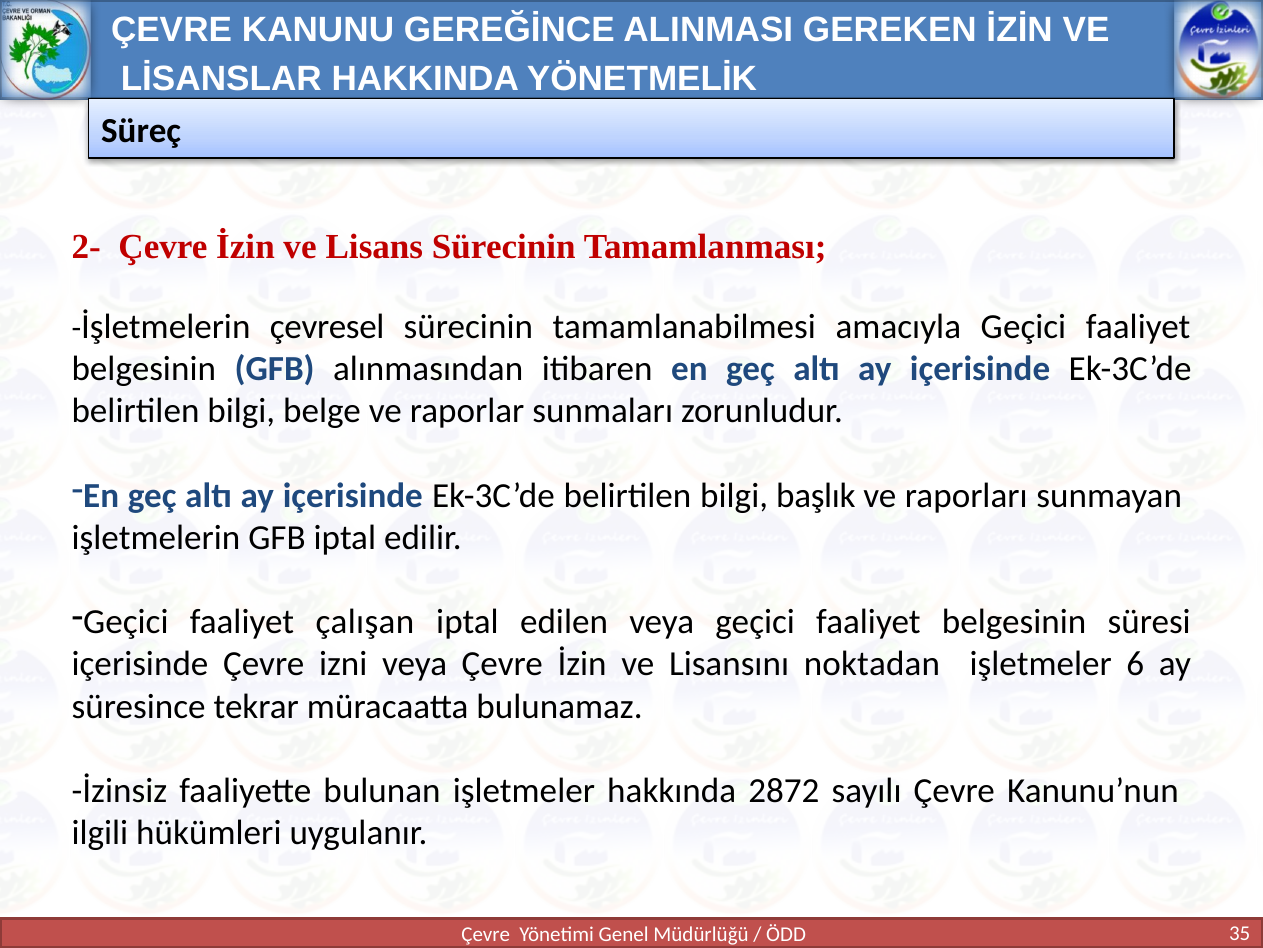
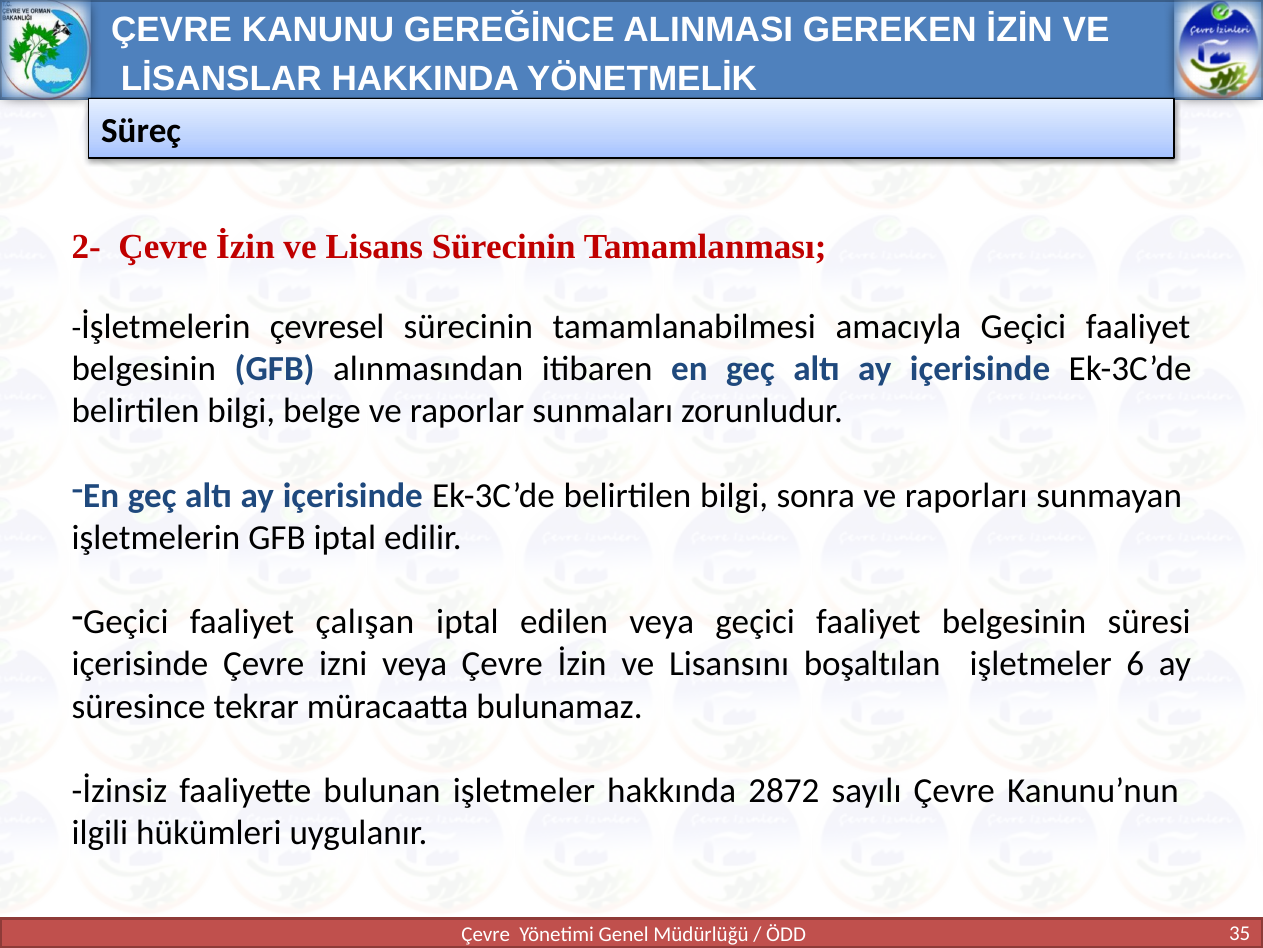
başlık: başlık -> sonra
noktadan: noktadan -> boşaltılan
